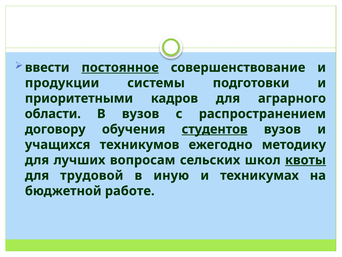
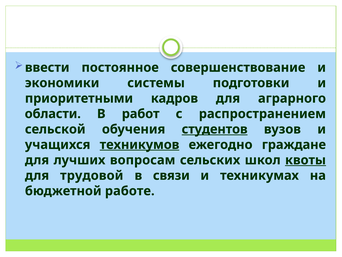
постоянное underline: present -> none
продукции: продукции -> экономики
В вузов: вузов -> работ
договору: договору -> сельской
техникумов underline: none -> present
методику: методику -> граждане
иную: иную -> связи
